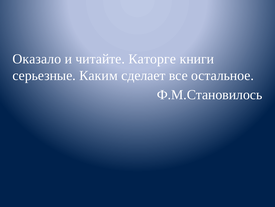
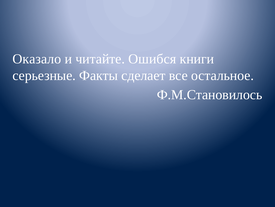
Каторге: Каторге -> Ошибся
Каким: Каким -> Факты
